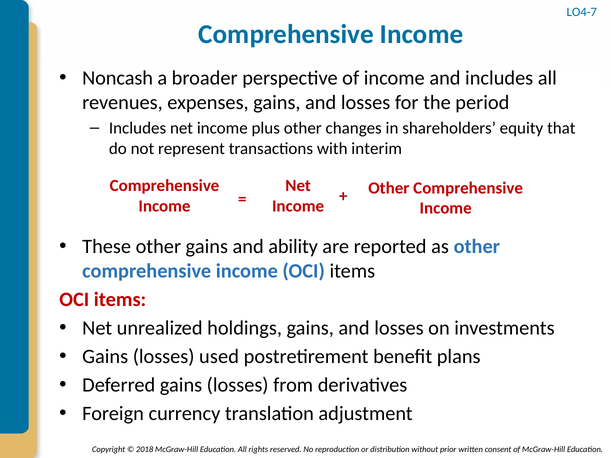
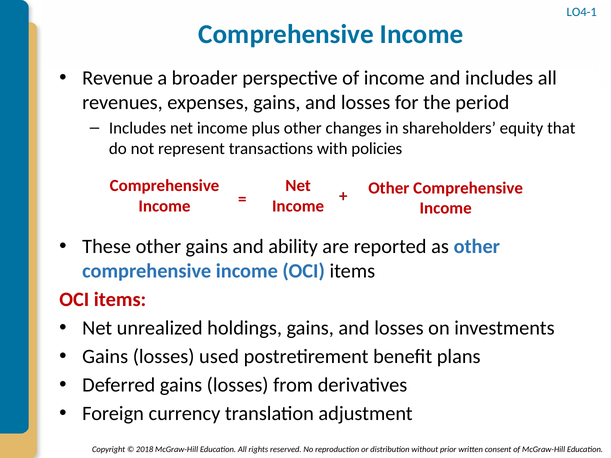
LO4-7: LO4-7 -> LO4-1
Noncash: Noncash -> Revenue
interim: interim -> policies
